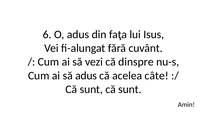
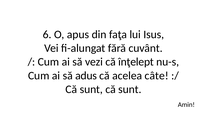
O adus: adus -> apus
dinspre: dinspre -> înţelept
